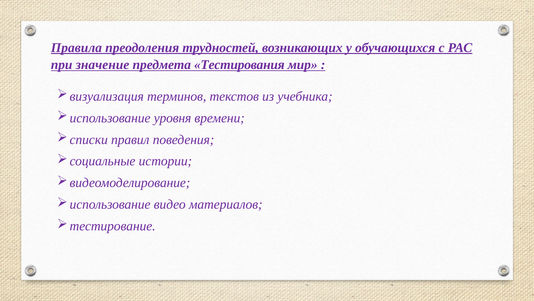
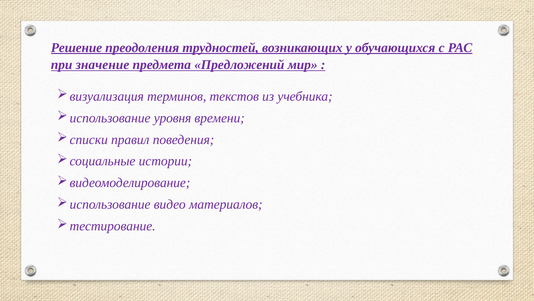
Правила: Правила -> Решение
Тестирования: Тестирования -> Предложений
